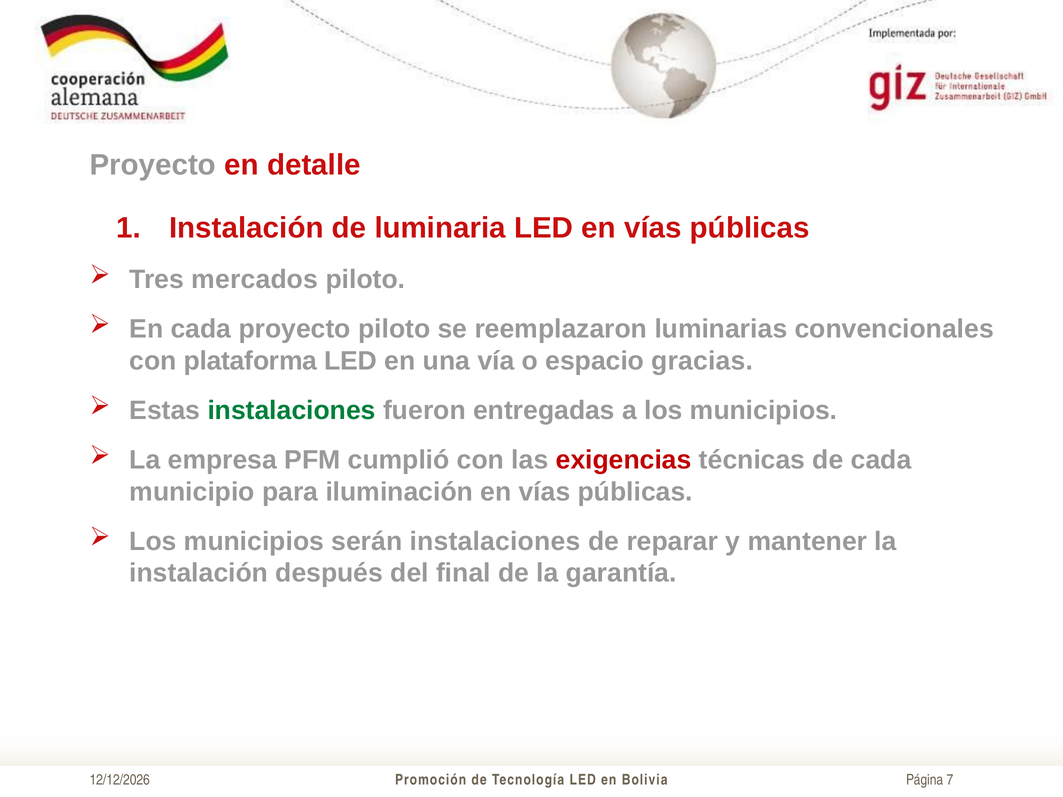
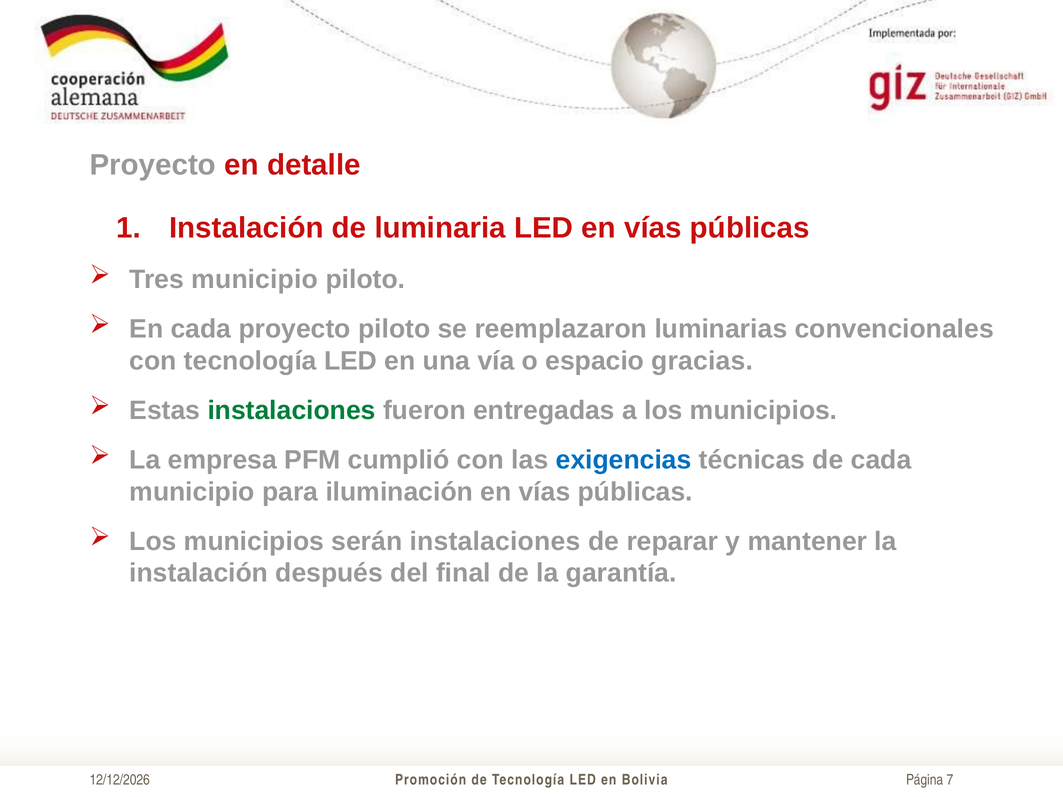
Tres mercados: mercados -> municipio
con plataforma: plataforma -> tecnología
exigencias colour: red -> blue
